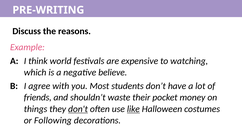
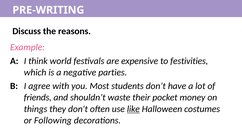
watching: watching -> festivities
believe: believe -> parties
don't underline: present -> none
